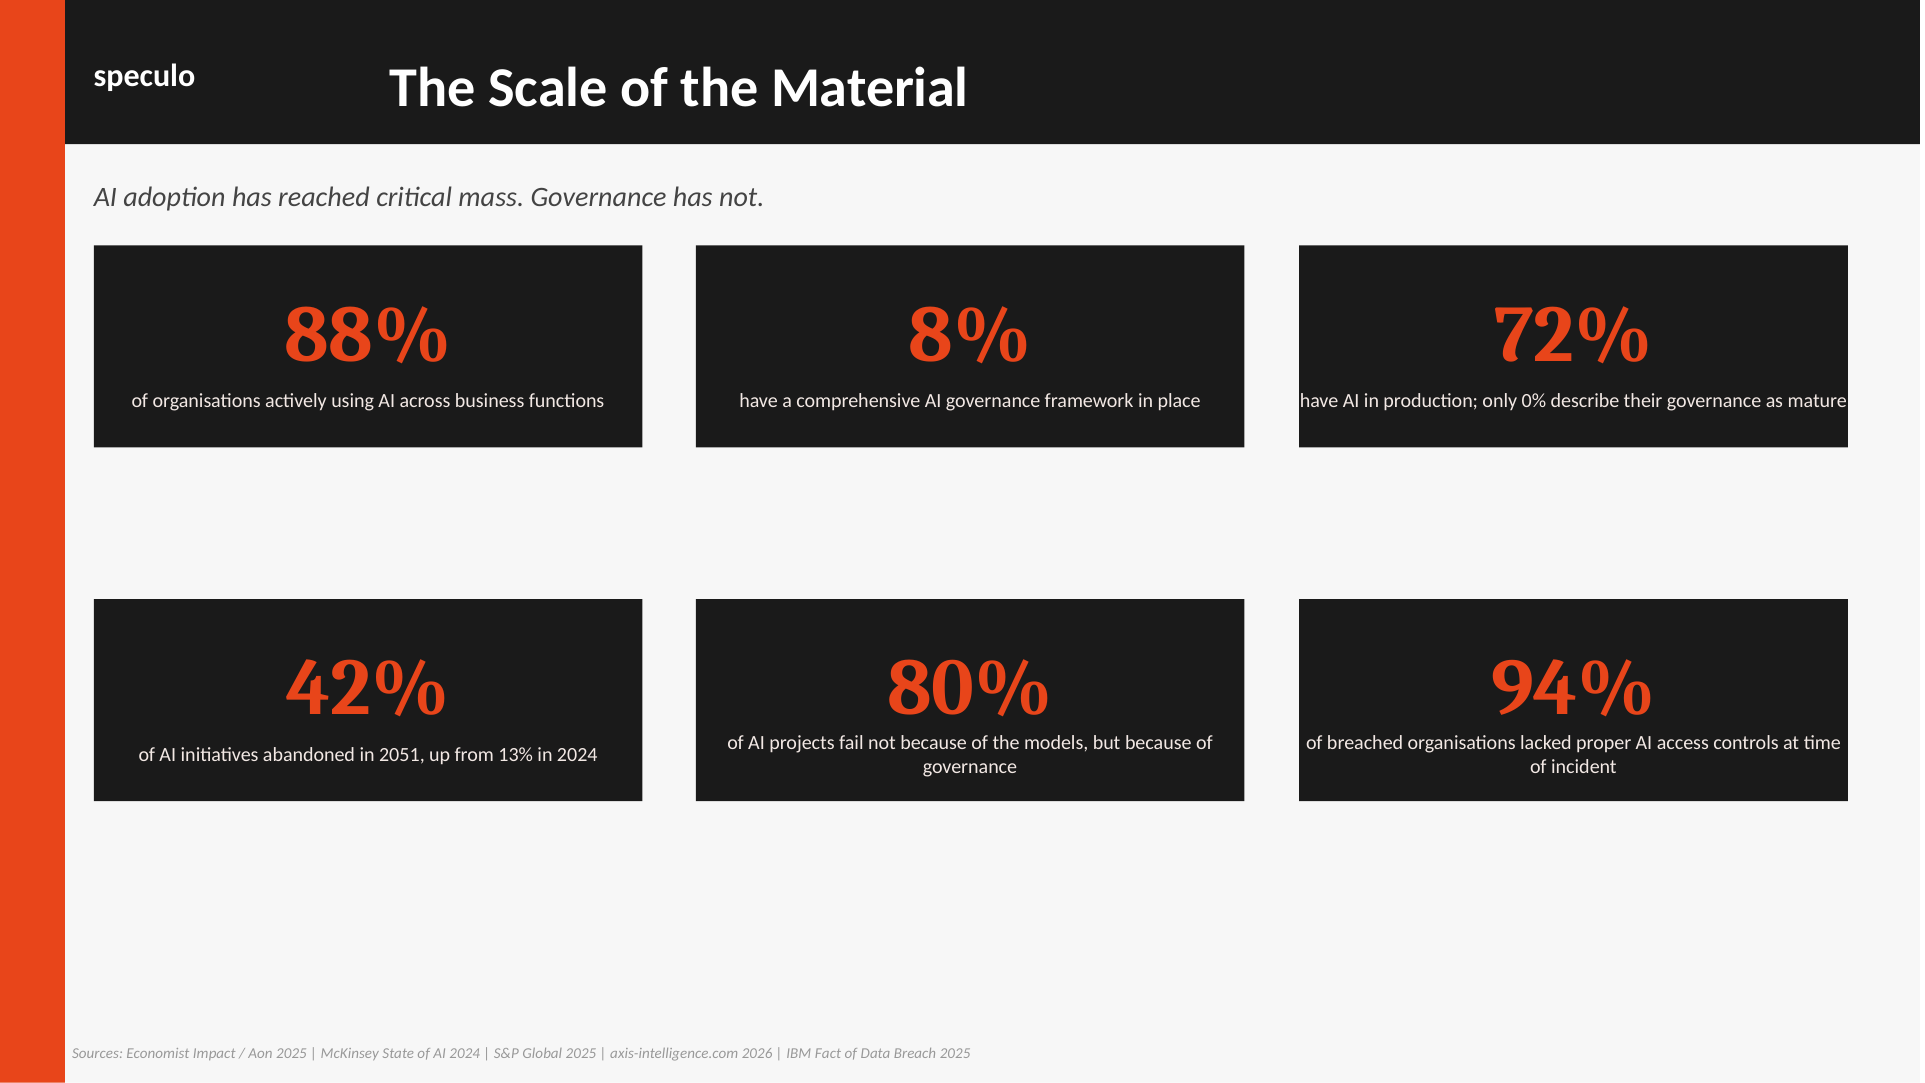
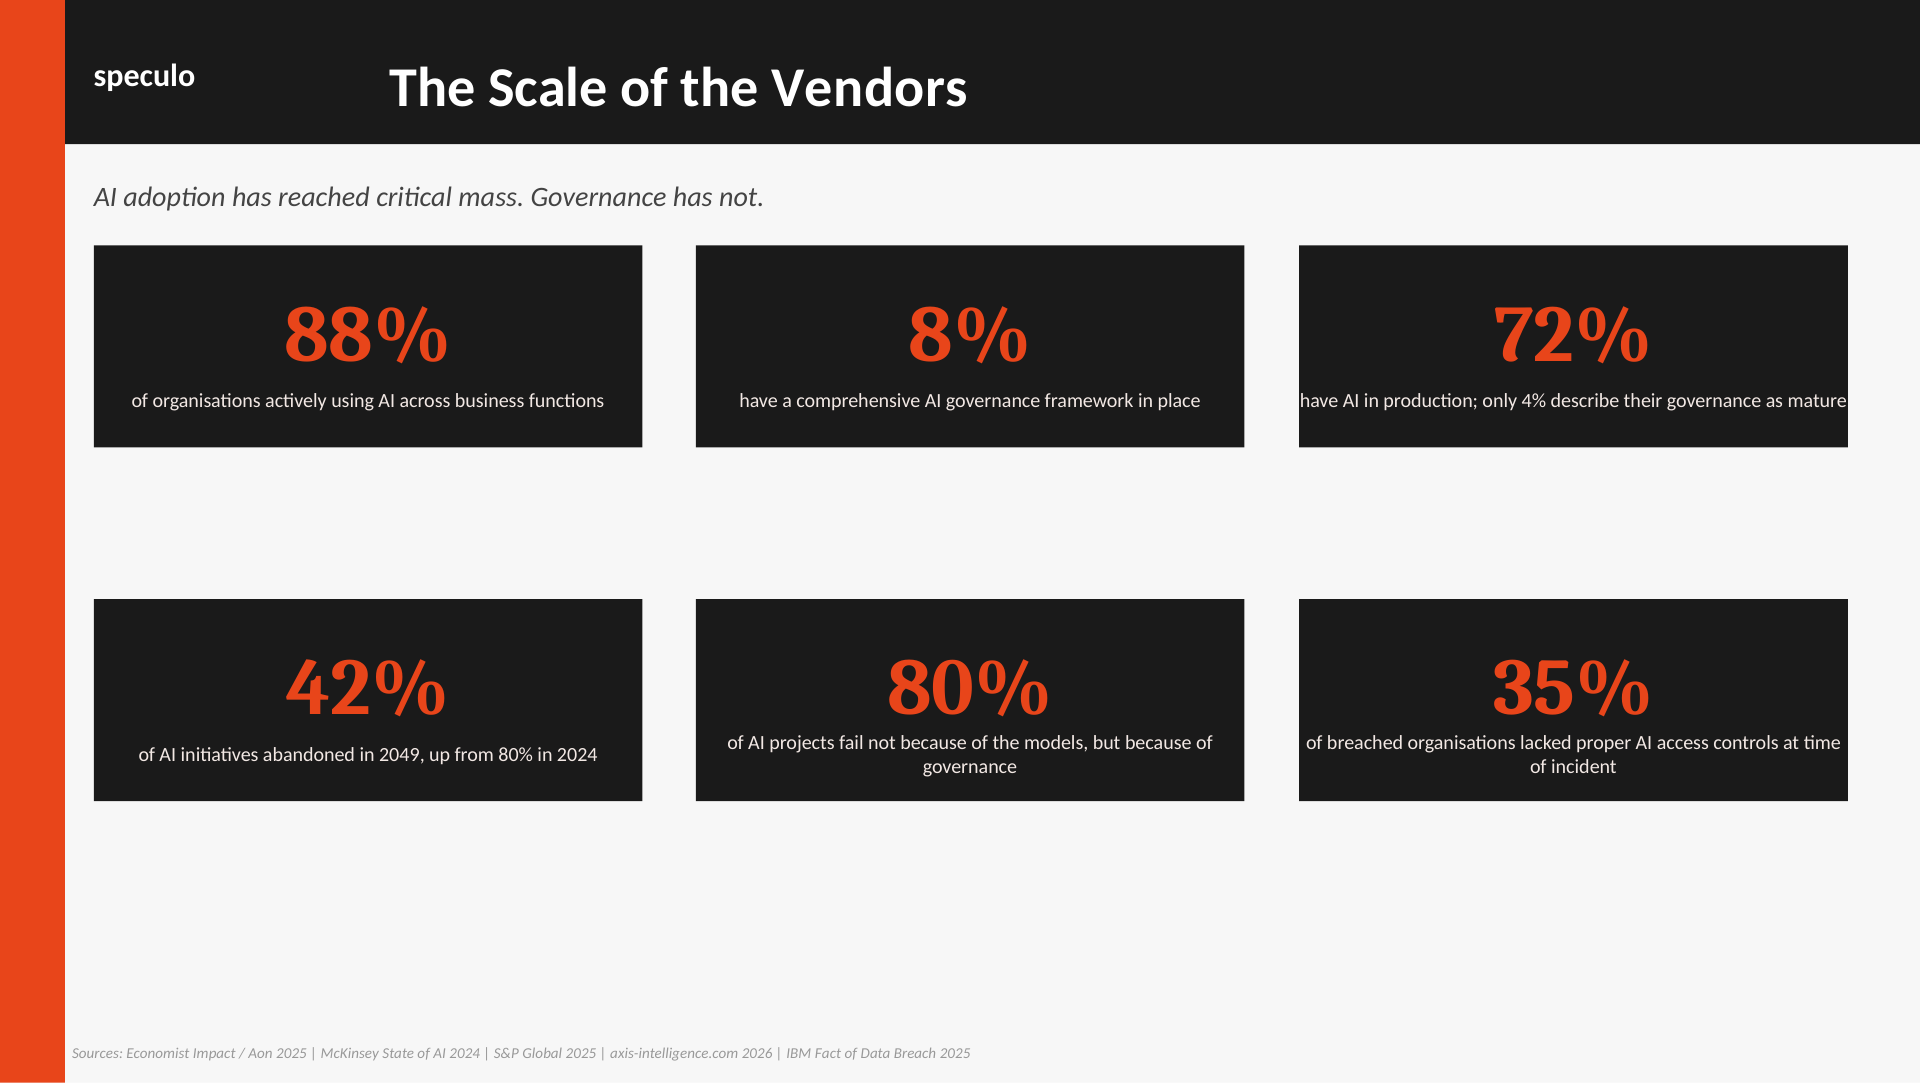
Material: Material -> Vendors
0%: 0% -> 4%
94%: 94% -> 35%
2051: 2051 -> 2049
from 13%: 13% -> 80%
